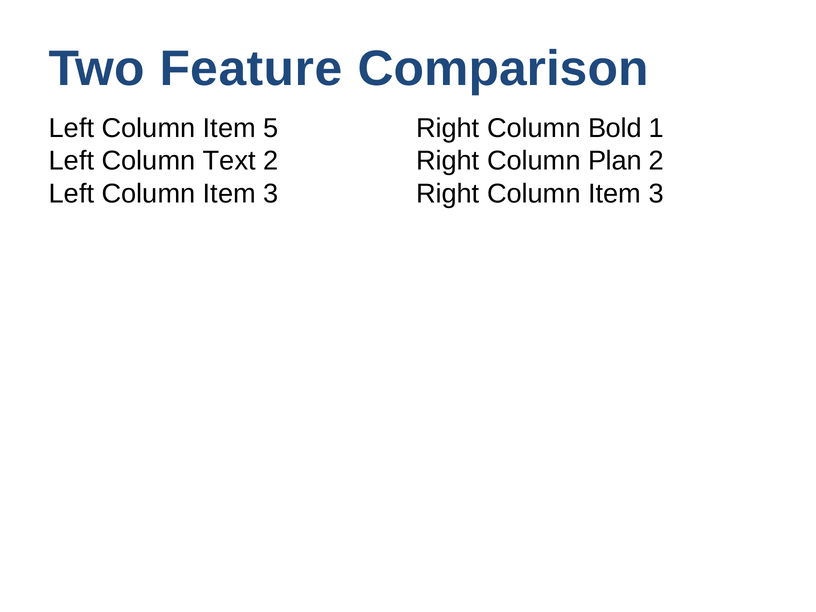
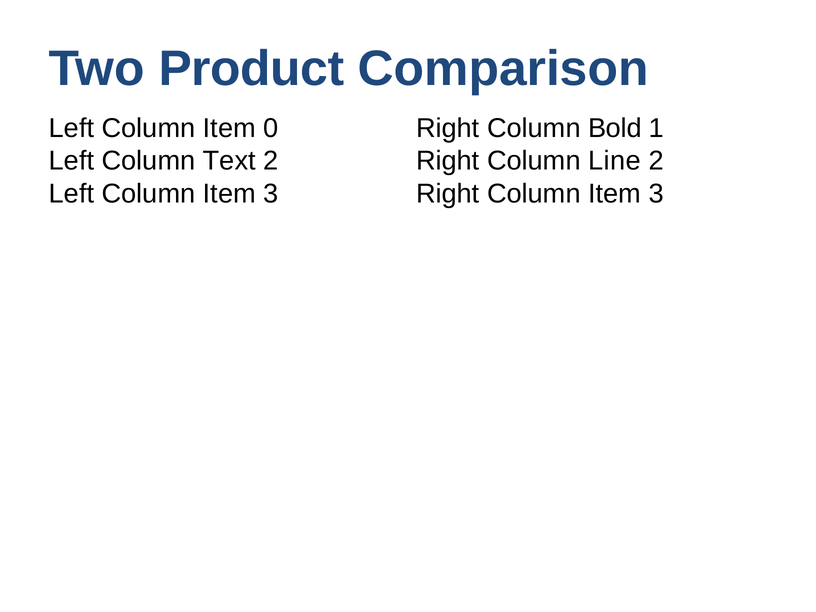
Feature: Feature -> Product
5: 5 -> 0
Plan: Plan -> Line
